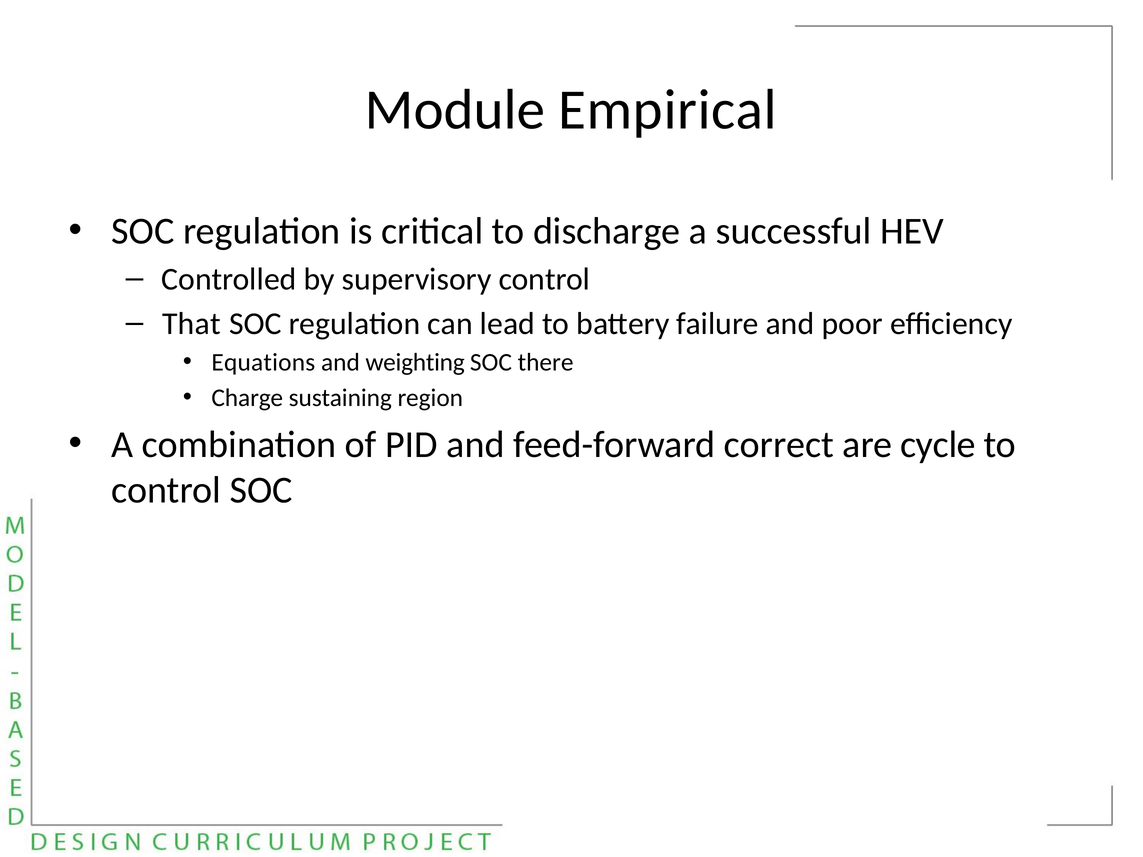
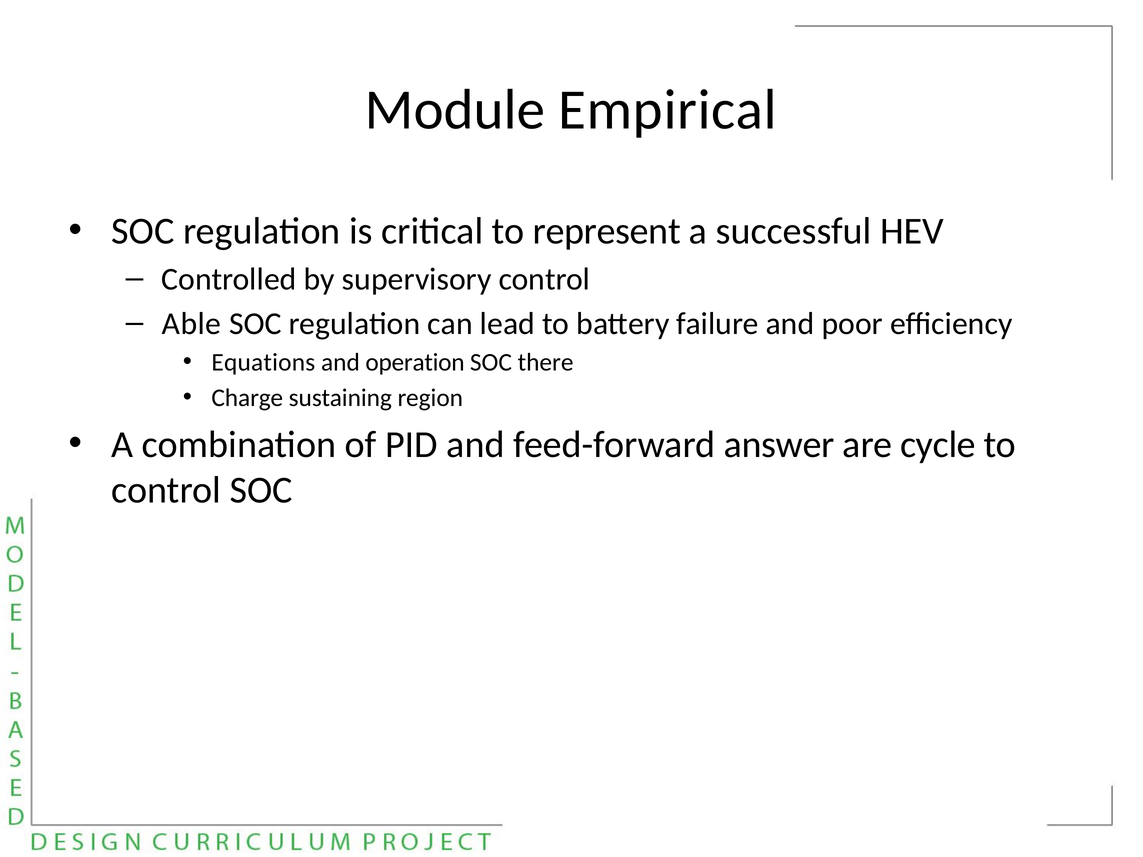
discharge: discharge -> represent
That: That -> Able
weighting: weighting -> operation
correct: correct -> answer
